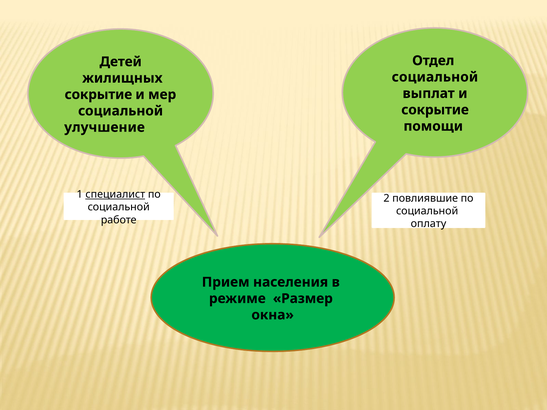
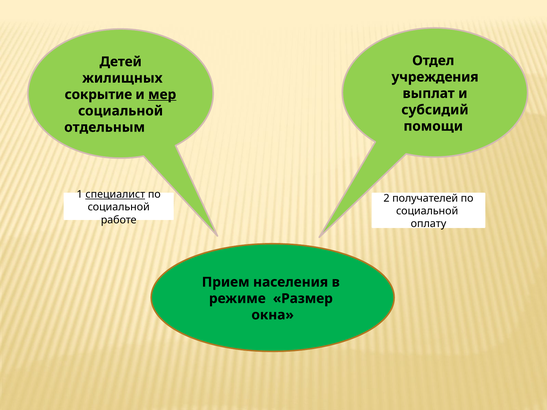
социальной at (435, 77): социальной -> учреждения
мер underline: none -> present
сокрытие at (435, 110): сокрытие -> субсидий
улучшение: улучшение -> отдельным
повлиявшие: повлиявшие -> получателей
